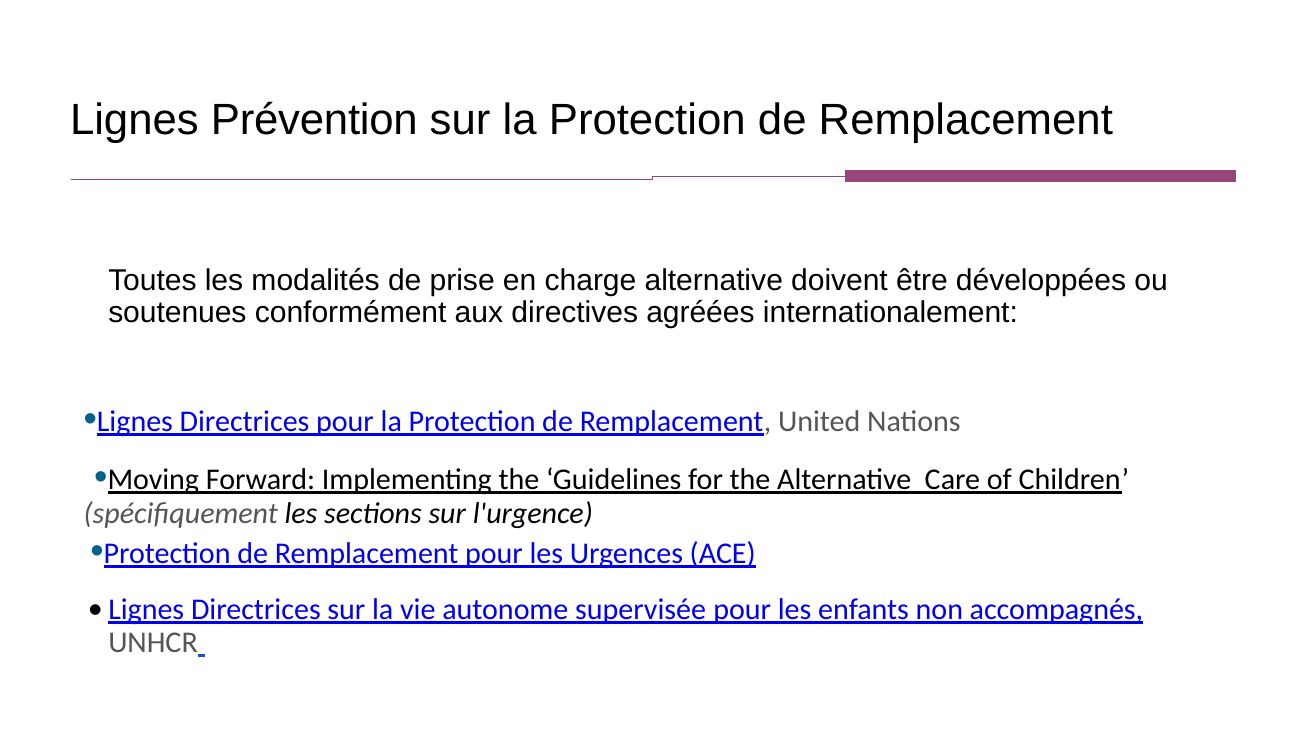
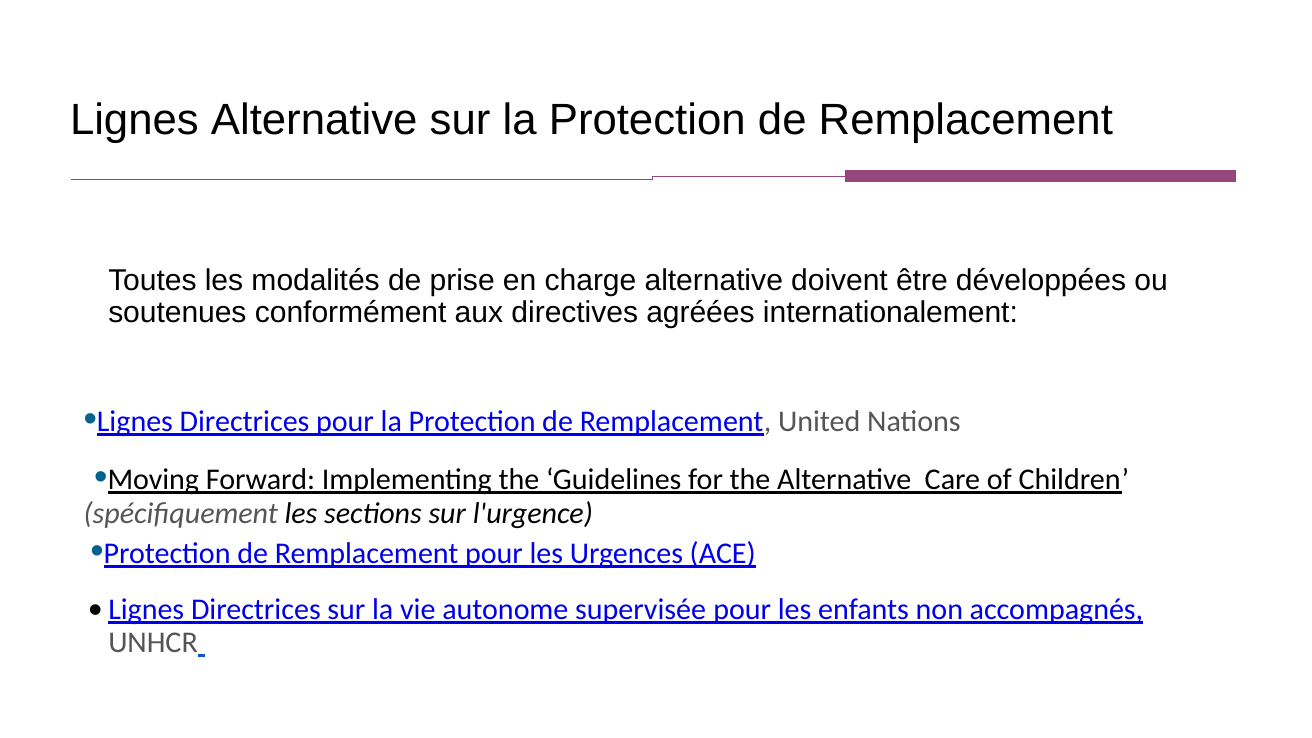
Lignes Prévention: Prévention -> Alternative
